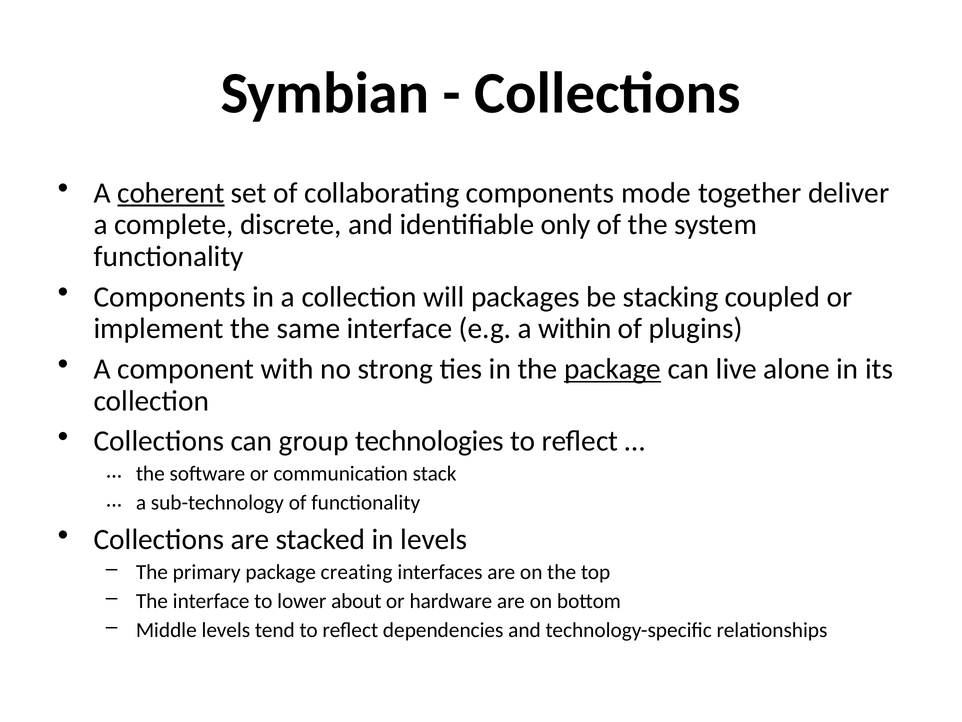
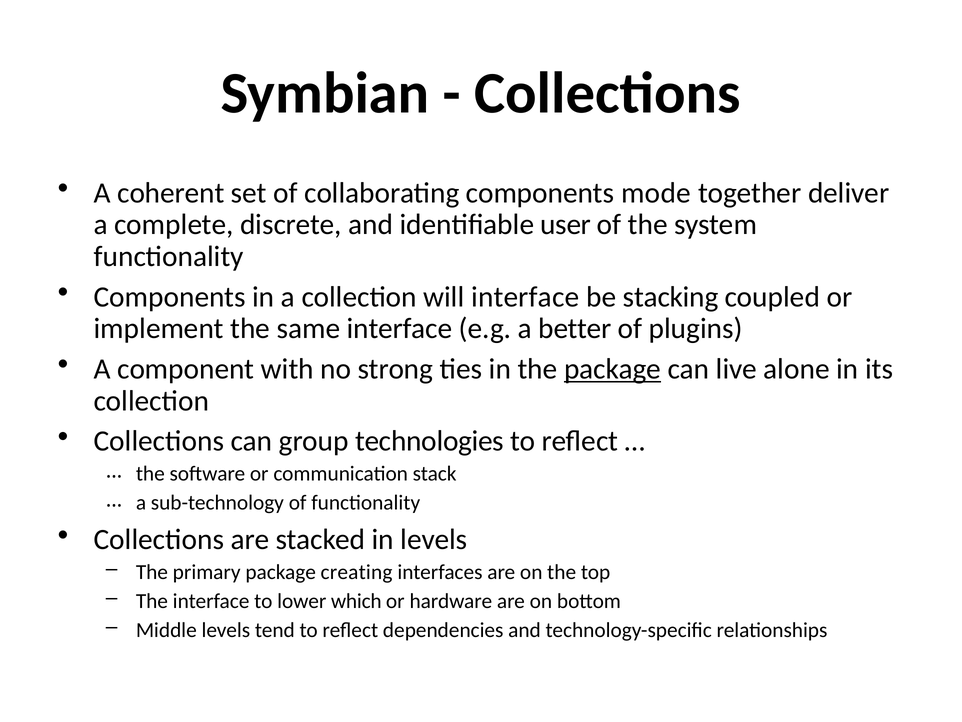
coherent underline: present -> none
only: only -> user
will packages: packages -> interface
within: within -> better
about: about -> which
